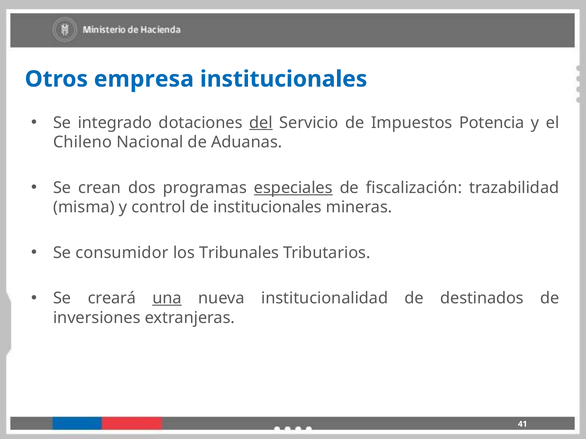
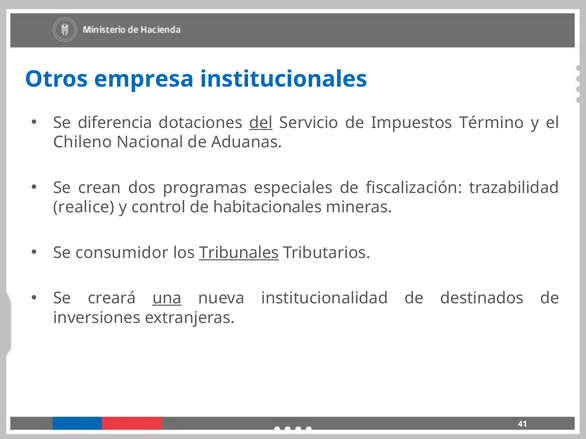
integrado: integrado -> diferencia
Potencia: Potencia -> Término
especiales underline: present -> none
misma: misma -> realice
de institucionales: institucionales -> habitacionales
Tribunales underline: none -> present
